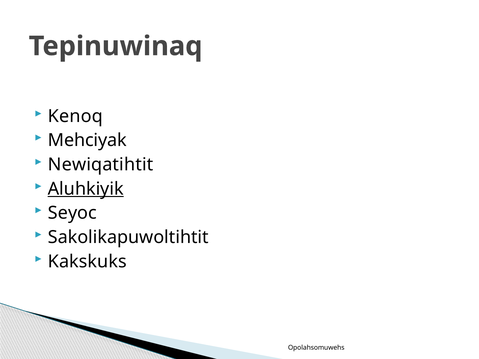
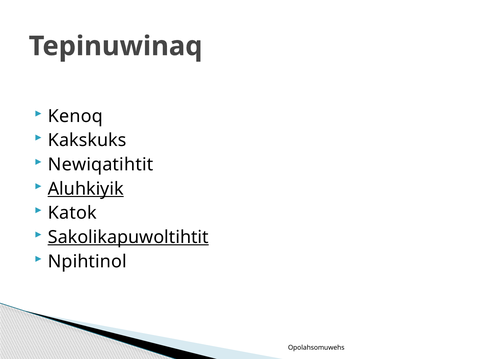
Mehciyak: Mehciyak -> Kakskuks
Seyoc: Seyoc -> Katok
Sakolikapuwoltihtit underline: none -> present
Kakskuks: Kakskuks -> Npihtinol
